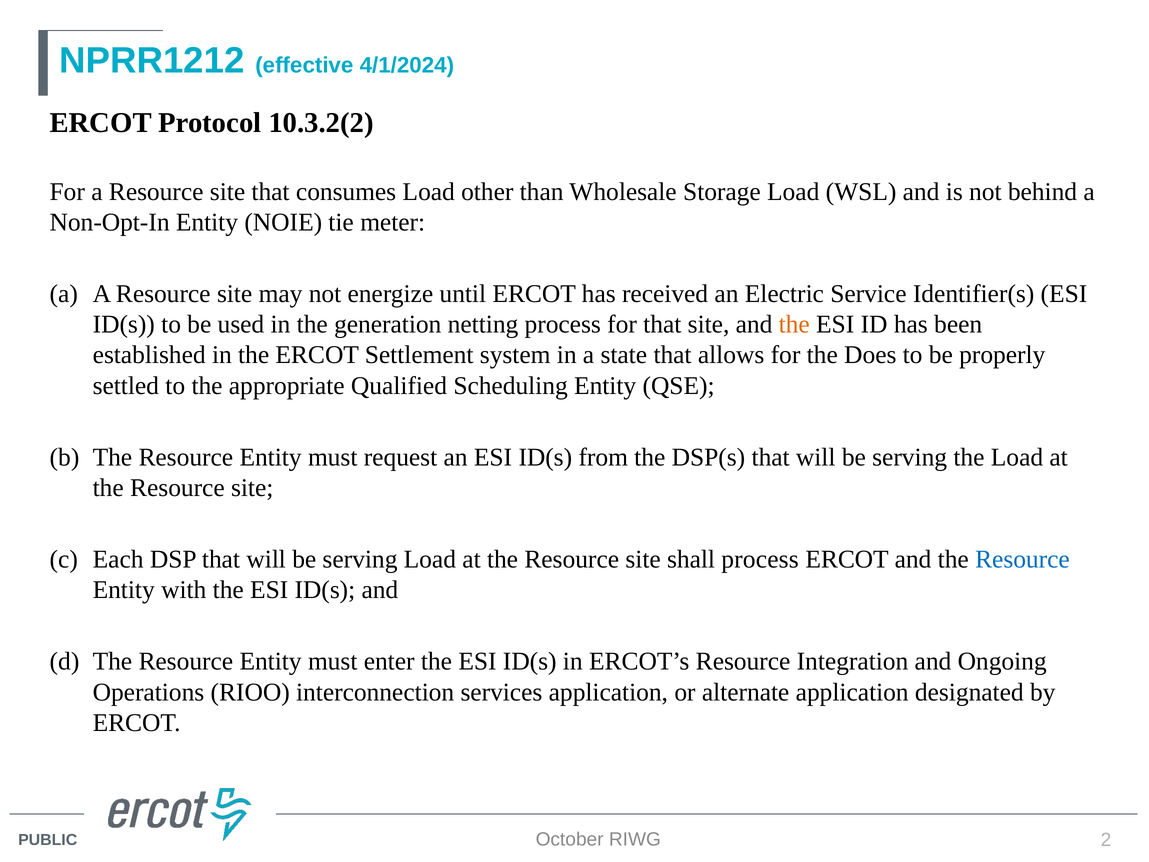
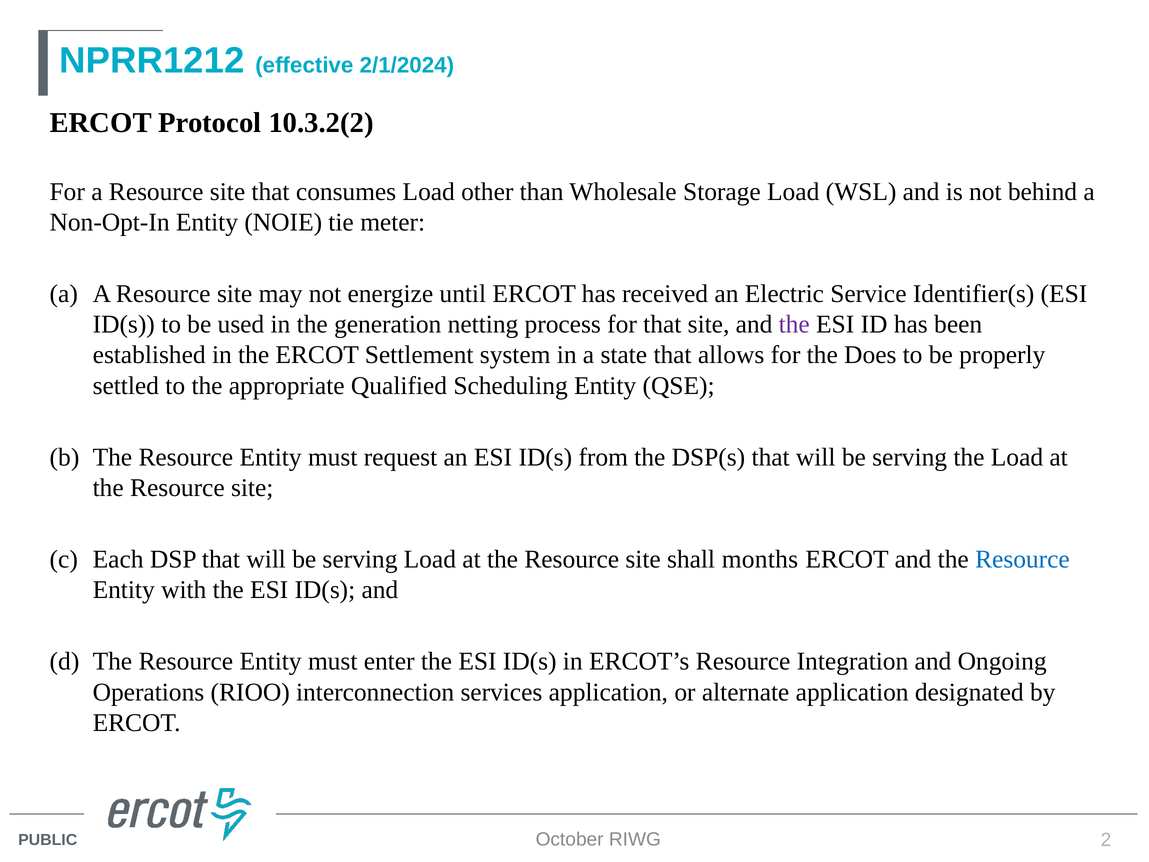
4/1/2024: 4/1/2024 -> 2/1/2024
the at (794, 324) colour: orange -> purple
shall process: process -> months
